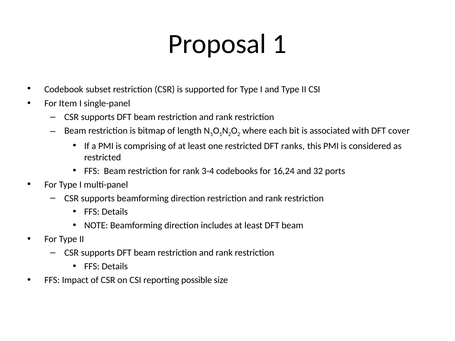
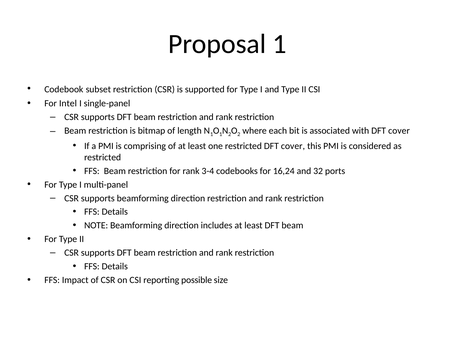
Item: Item -> Intel
restricted DFT ranks: ranks -> cover
